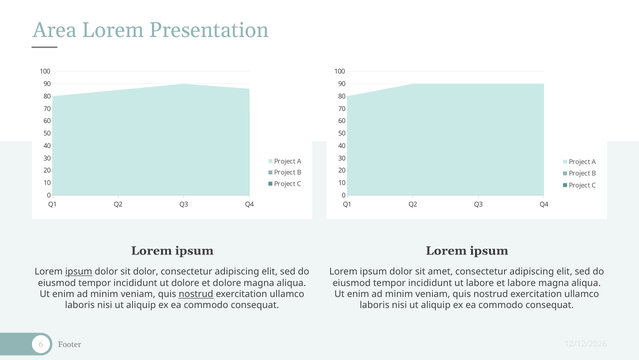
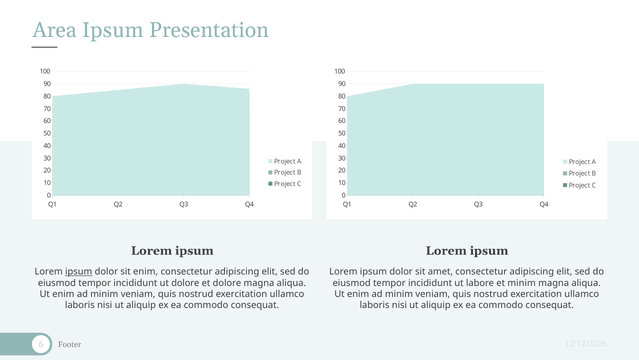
Area Lorem: Lorem -> Ipsum
sit dolor: dolor -> enim
et labore: labore -> minim
nostrud at (196, 294) underline: present -> none
